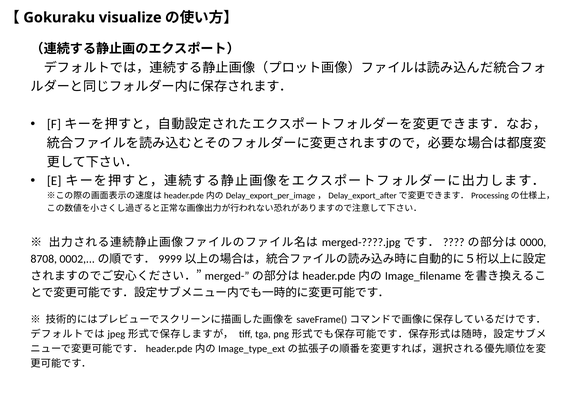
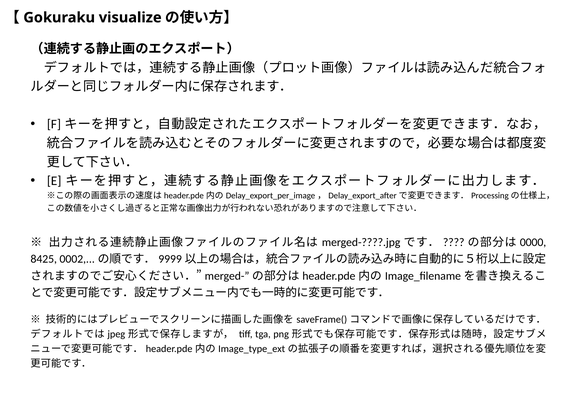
8708: 8708 -> 8425
